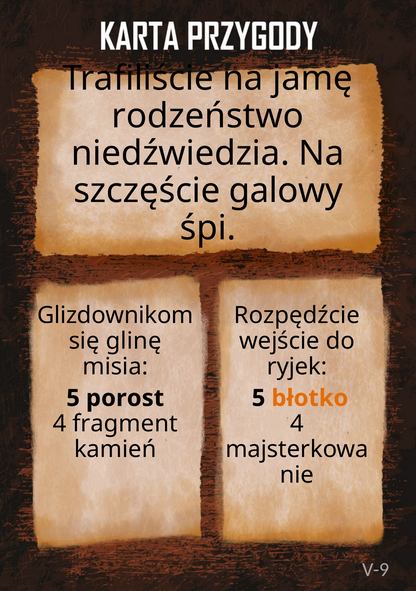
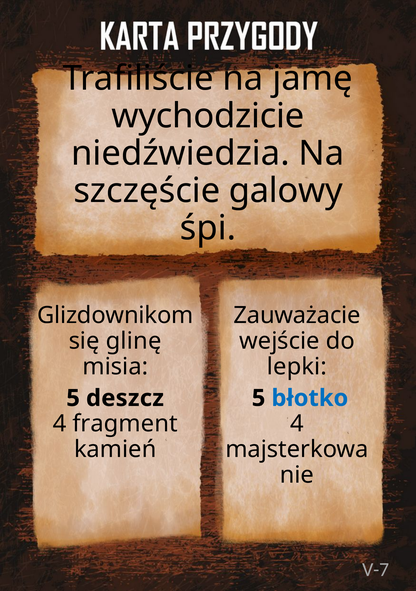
rodzeństwo: rodzeństwo -> wychodzicie
Rozpędźcie: Rozpędźcie -> Zauważacie
ryjek: ryjek -> lepki
porost: porost -> deszcz
błotko colour: orange -> blue
V-9: V-9 -> V-7
